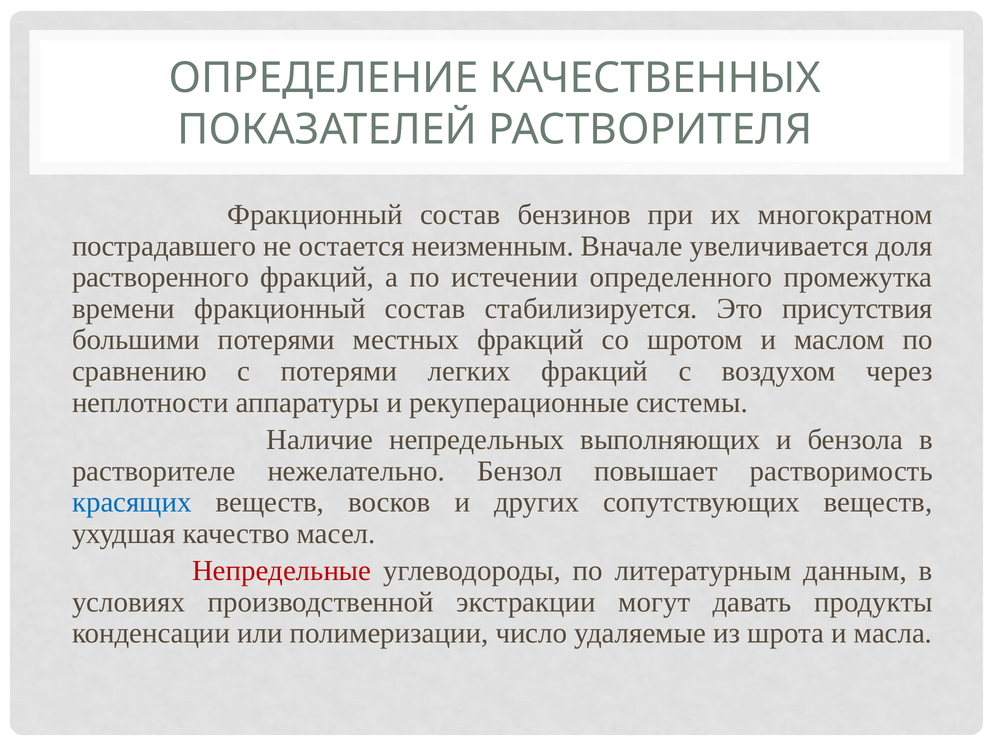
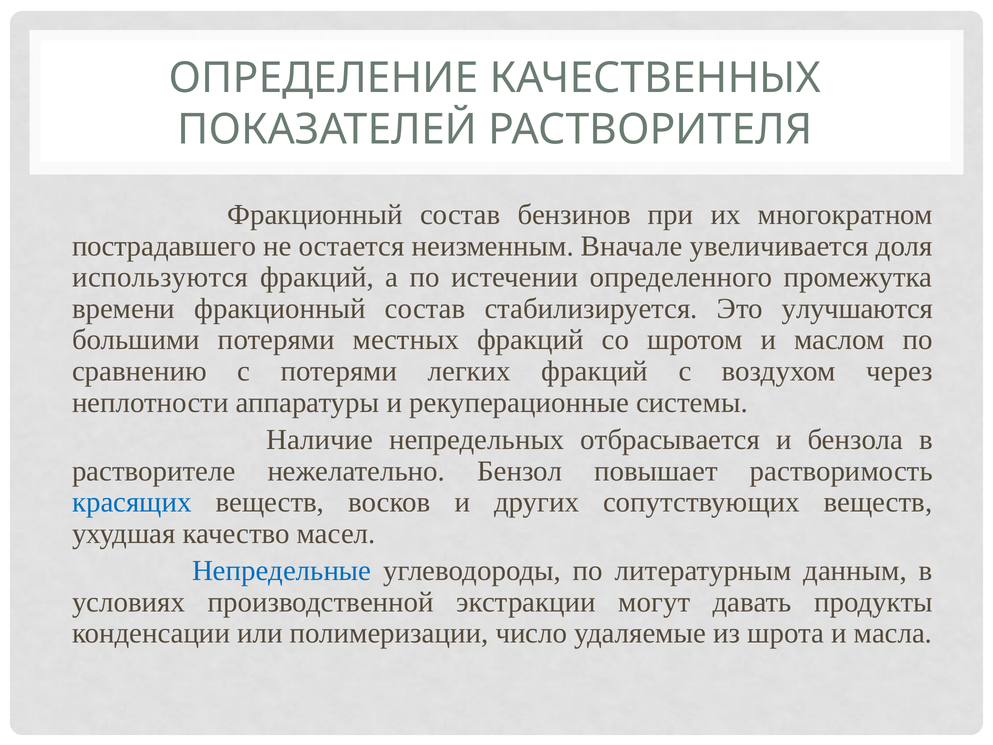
растворенного: растворенного -> используются
присутствия: присутствия -> улучшаются
выполняющих: выполняющих -> отбрасывается
Непредельные colour: red -> blue
